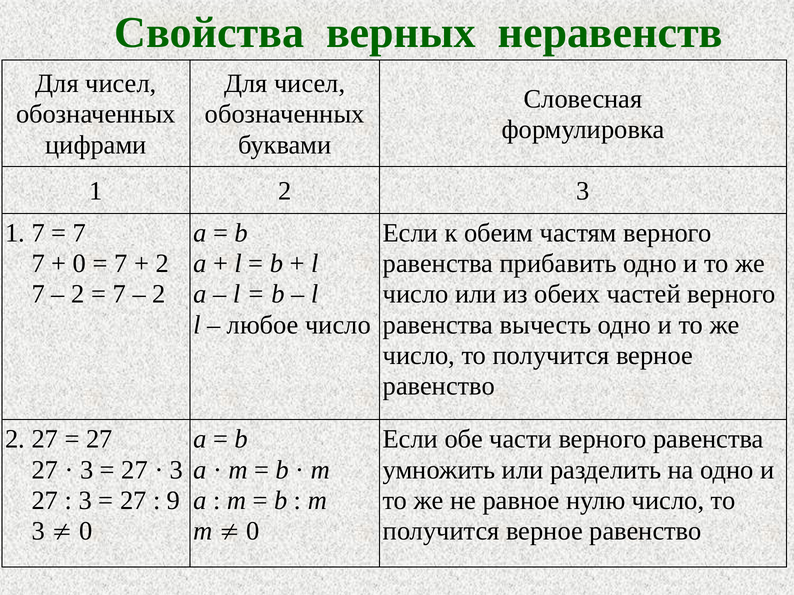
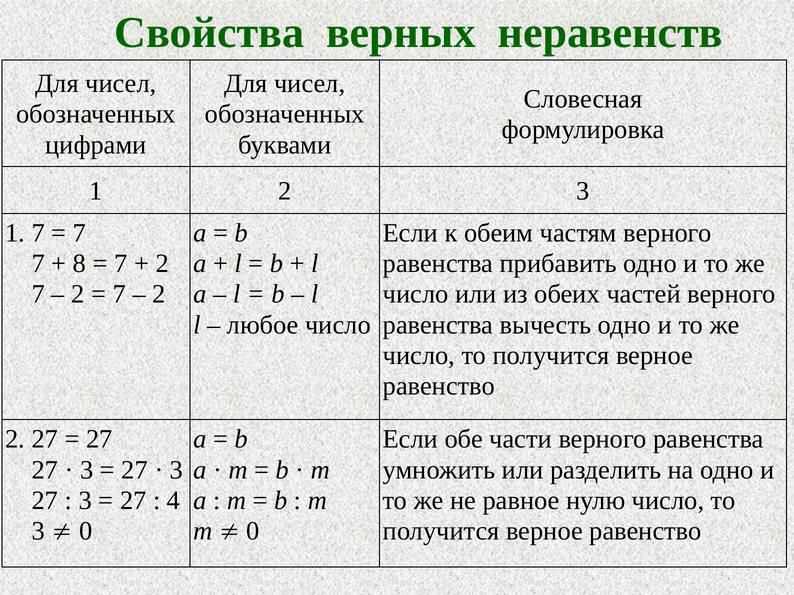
0 at (80, 264): 0 -> 8
9: 9 -> 4
